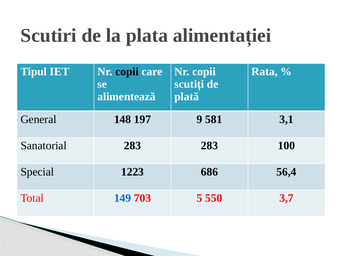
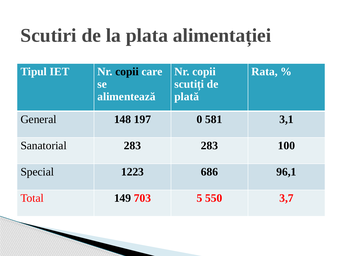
9: 9 -> 0
56,4: 56,4 -> 96,1
149 colour: blue -> black
